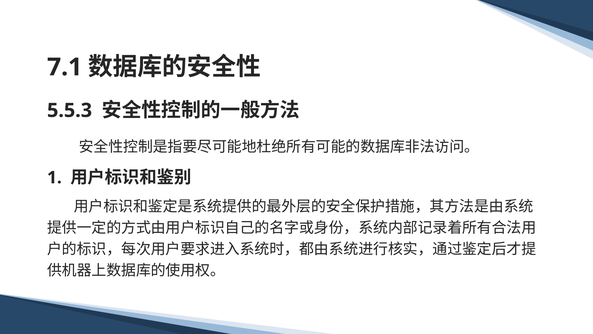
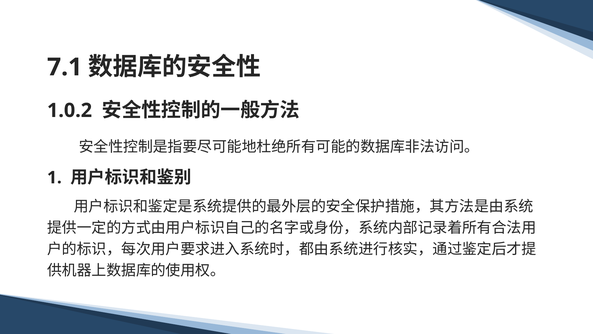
5.5.3: 5.5.3 -> 1.0.2
